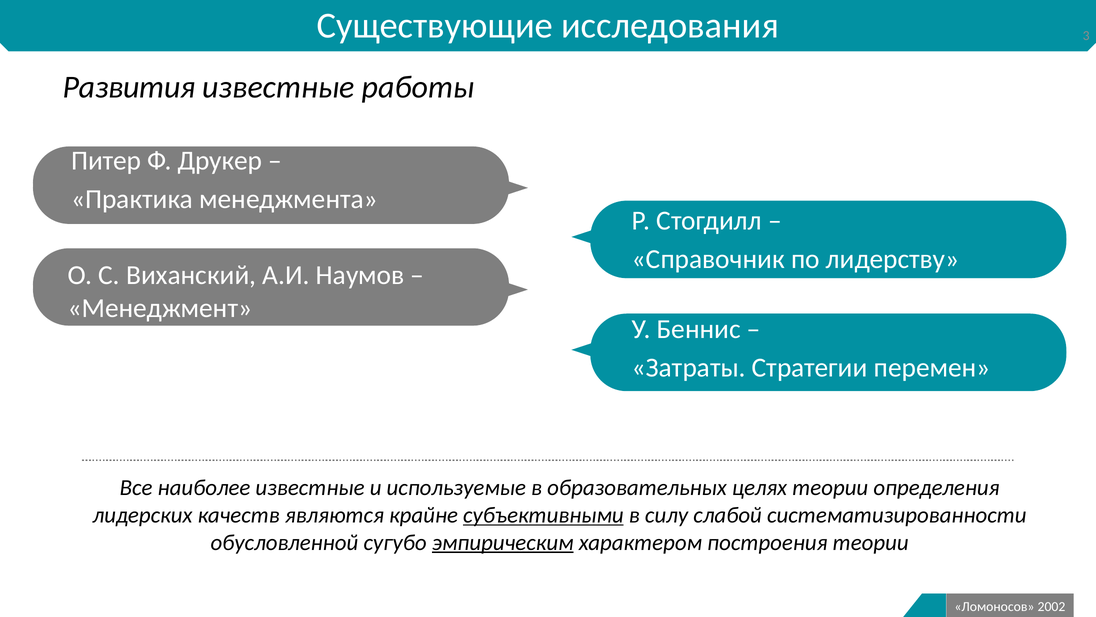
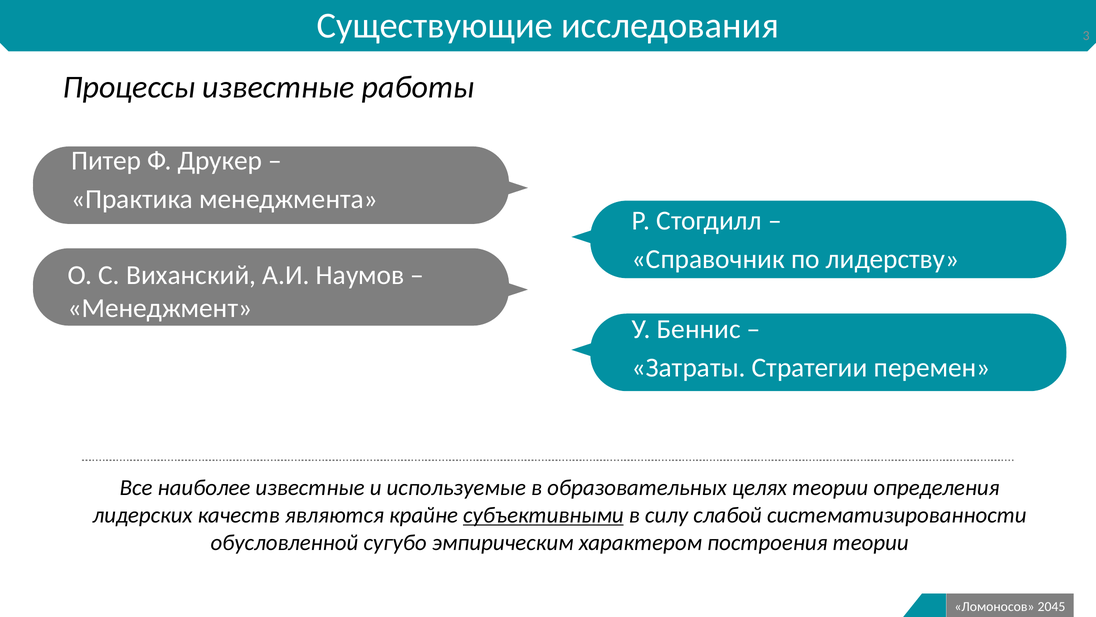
Развития: Развития -> Процессы
эмпирическим underline: present -> none
2002: 2002 -> 2045
